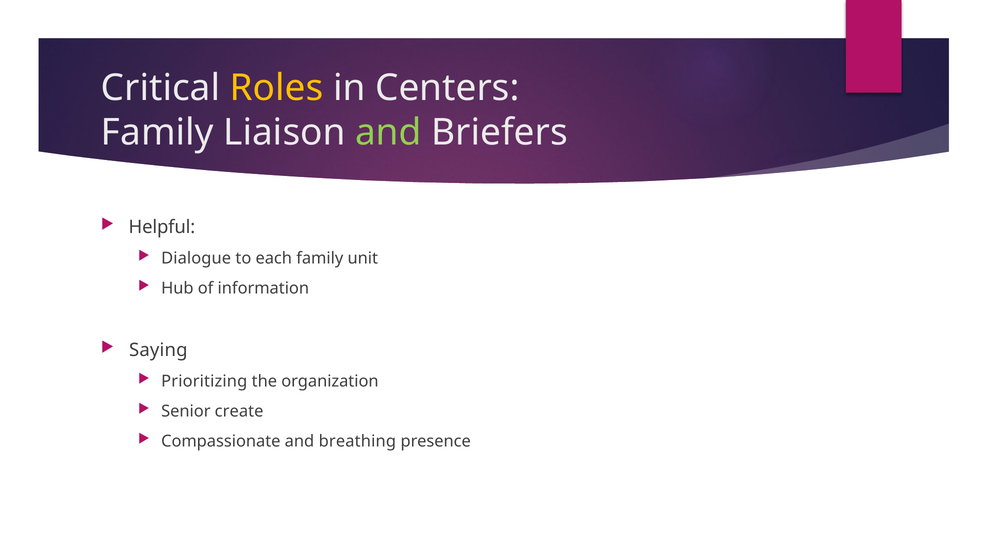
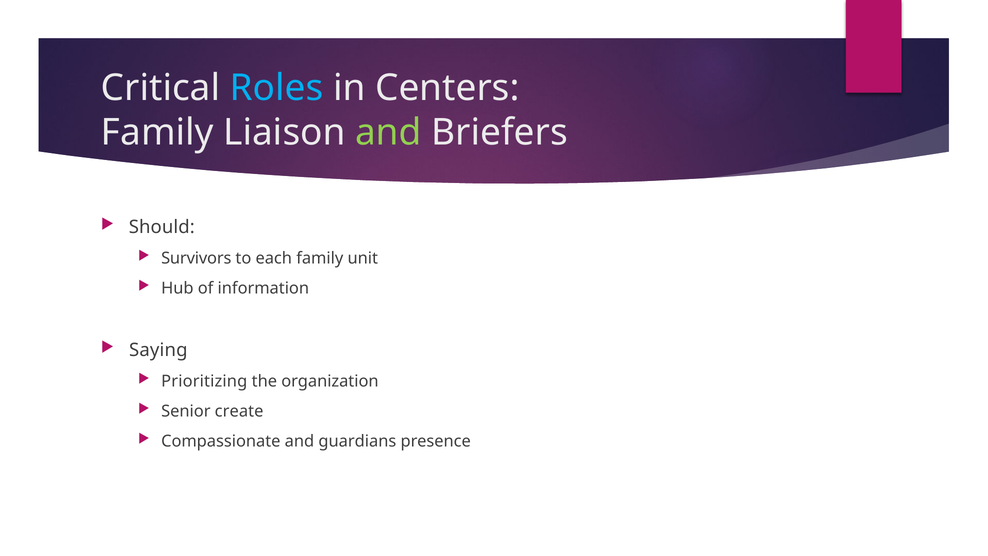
Roles colour: yellow -> light blue
Helpful: Helpful -> Should
Dialogue: Dialogue -> Survivors
breathing: breathing -> guardians
